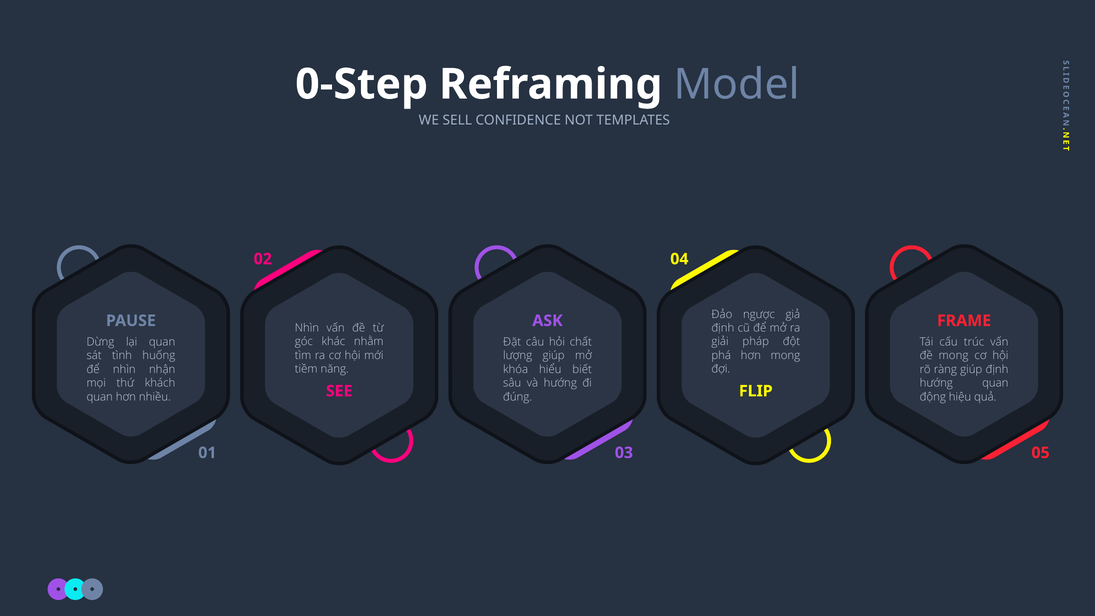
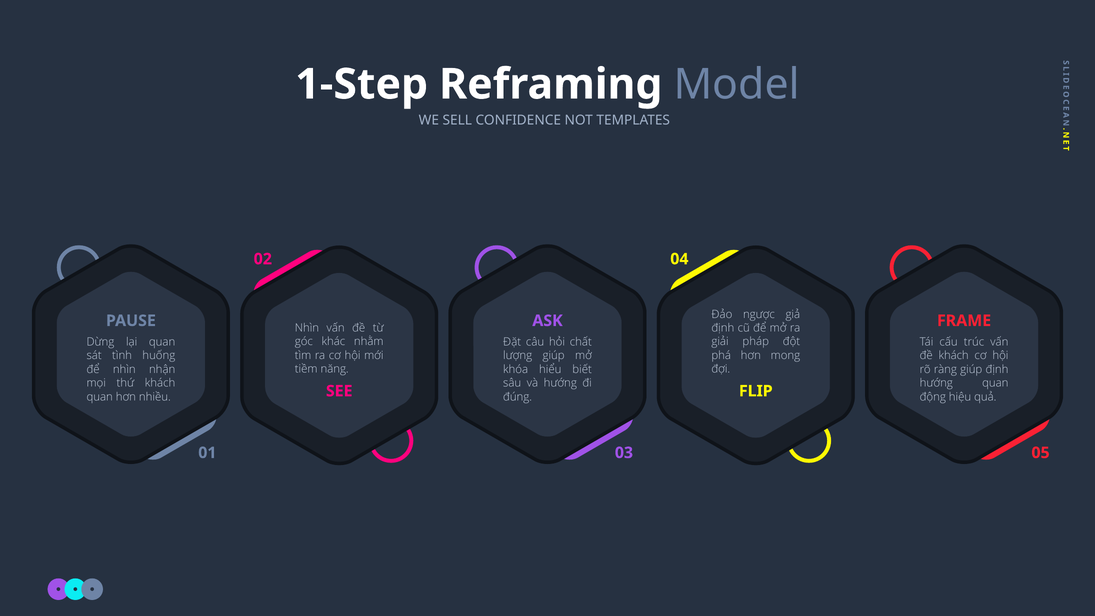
0-Step: 0-Step -> 1-Step
đề mong: mong -> khách
